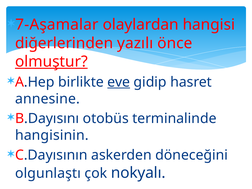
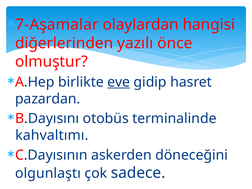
olmuştur underline: present -> none
annesine: annesine -> pazardan
hangisinin: hangisinin -> kahvaltımı
nokyalı: nokyalı -> sadece
